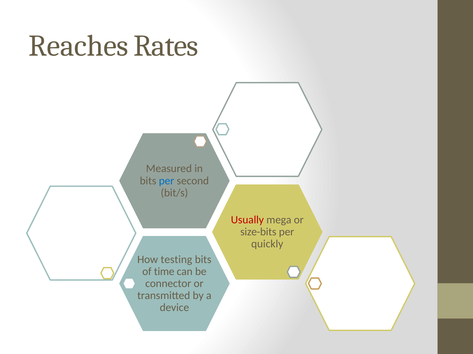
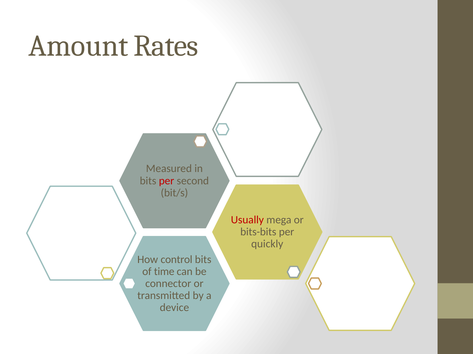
Reaches: Reaches -> Amount
per at (167, 181) colour: blue -> red
size-bits: size-bits -> bits-bits
testing: testing -> control
